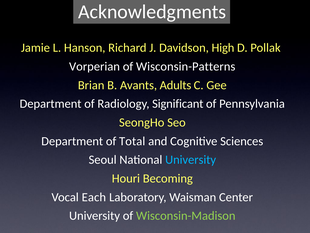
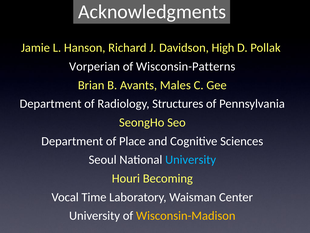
Adults: Adults -> Males
Significant: Significant -> Structures
Total: Total -> Place
Each: Each -> Time
Wisconsin-Madison colour: light green -> yellow
